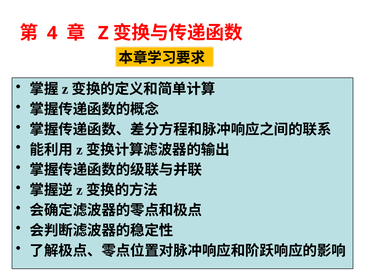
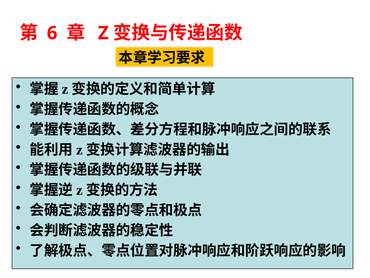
4: 4 -> 6
